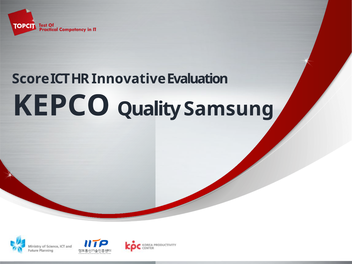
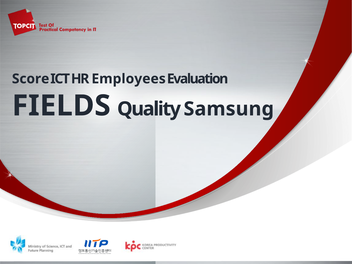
Innovative: Innovative -> Employees
KEPCO: KEPCO -> FIELDS
